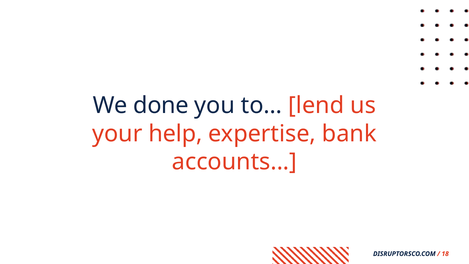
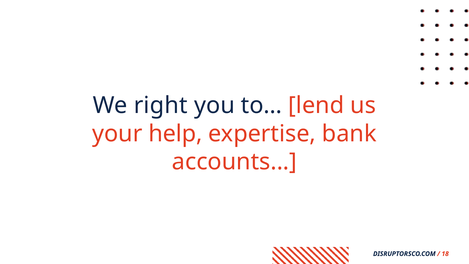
done: done -> right
